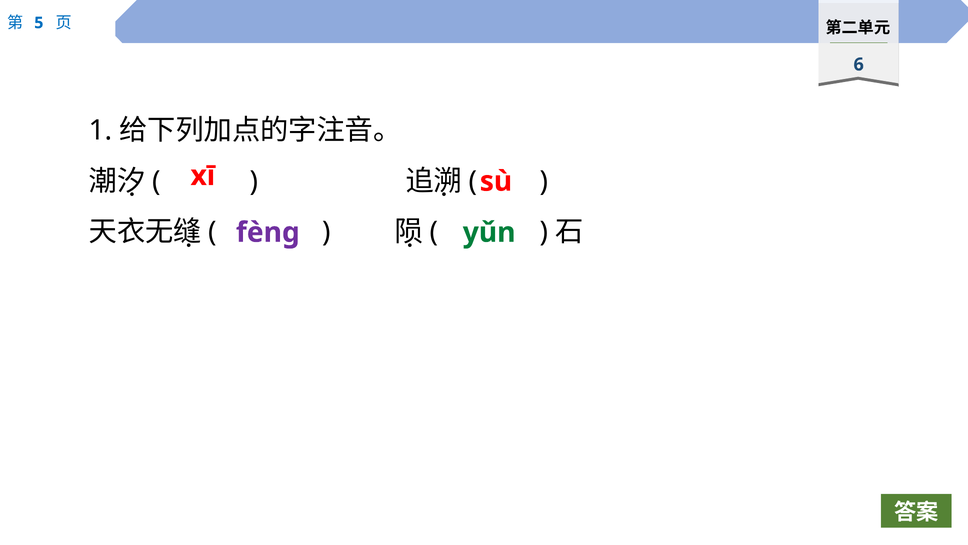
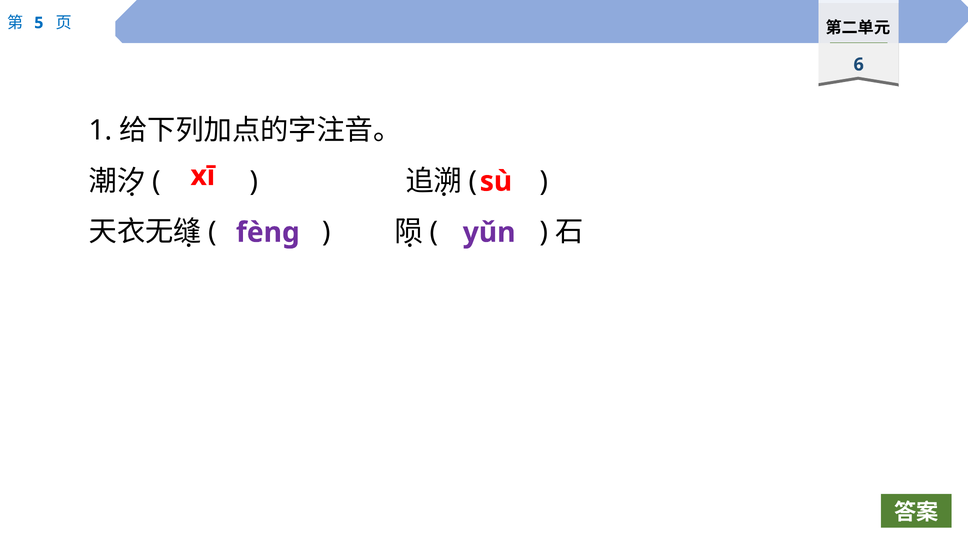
yǔn colour: green -> purple
